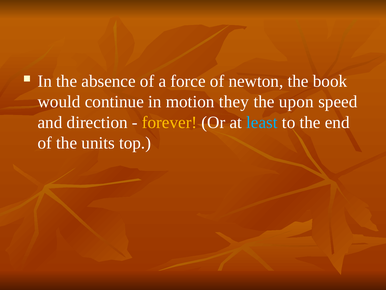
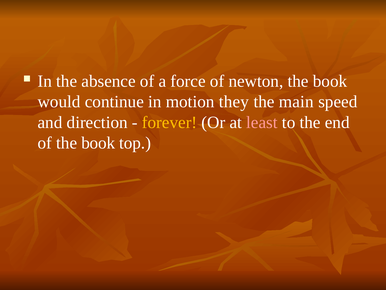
upon: upon -> main
least colour: light blue -> pink
of the units: units -> book
